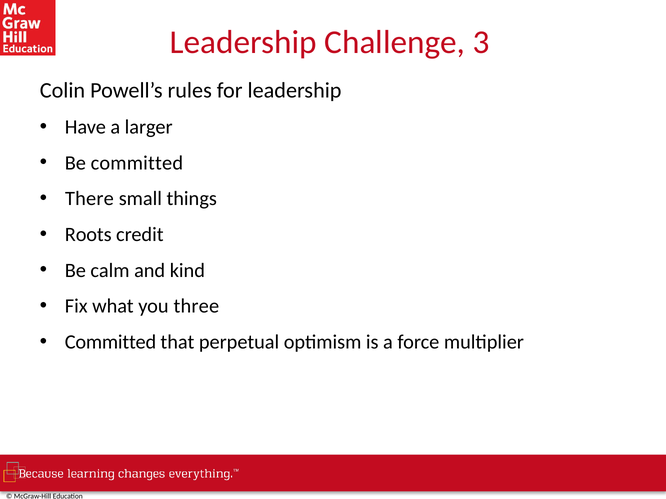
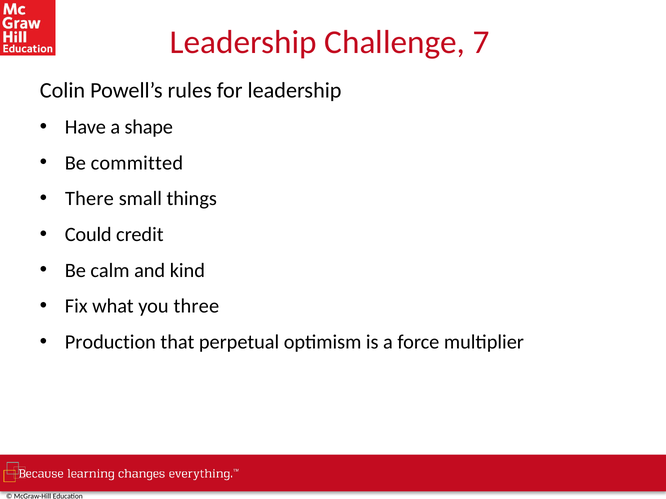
3: 3 -> 7
larger: larger -> shape
Roots: Roots -> Could
Committed at (110, 342): Committed -> Production
